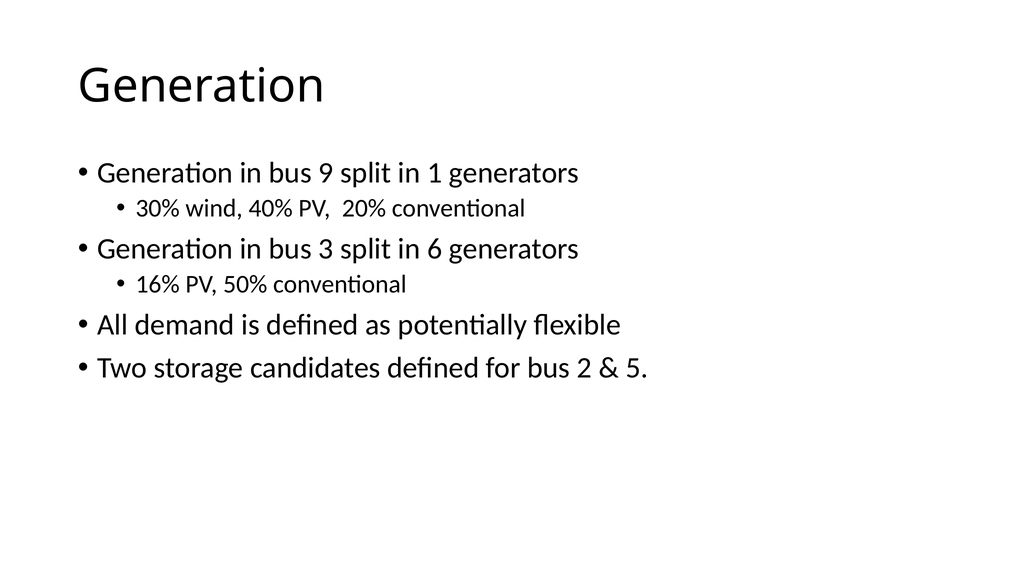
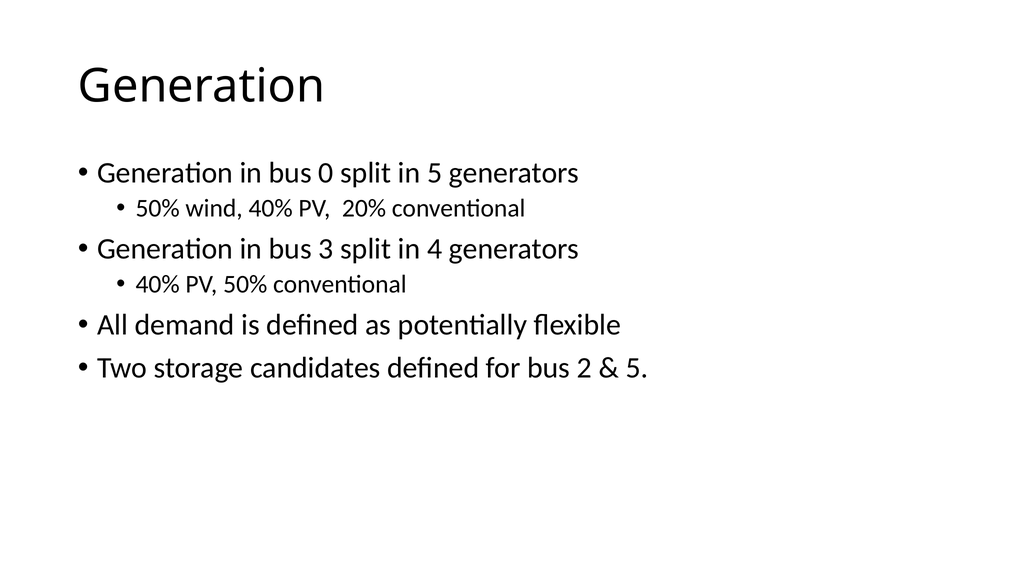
9: 9 -> 0
in 1: 1 -> 5
30% at (158, 208): 30% -> 50%
6: 6 -> 4
16% at (158, 284): 16% -> 40%
